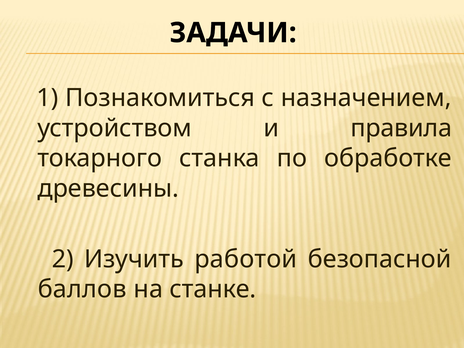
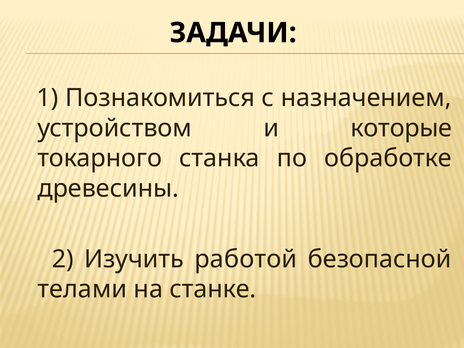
правила: правила -> которые
баллов: баллов -> телами
